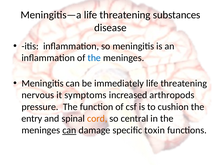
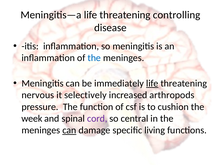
substances: substances -> controlling
life at (152, 84) underline: none -> present
symptoms: symptoms -> selectively
entry: entry -> week
cord colour: orange -> purple
toxin: toxin -> living
